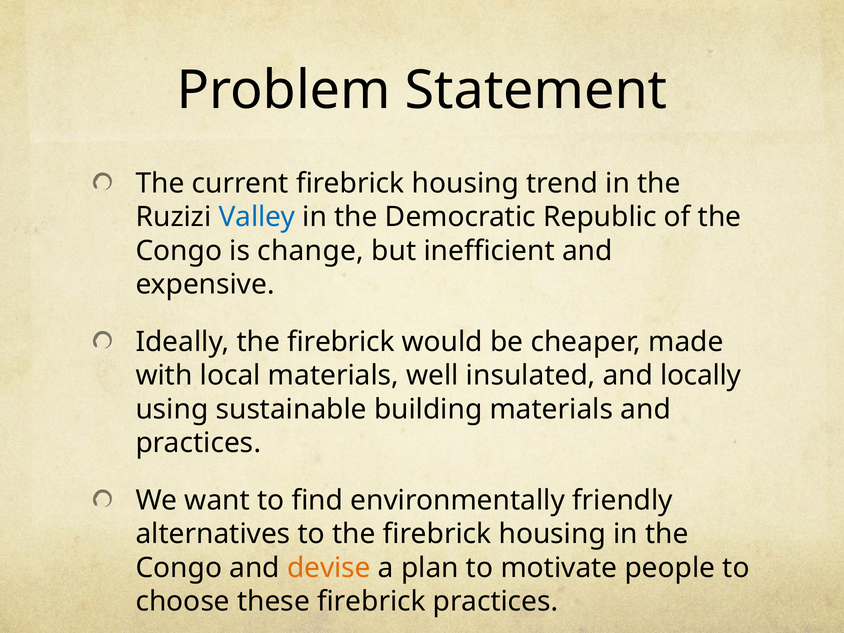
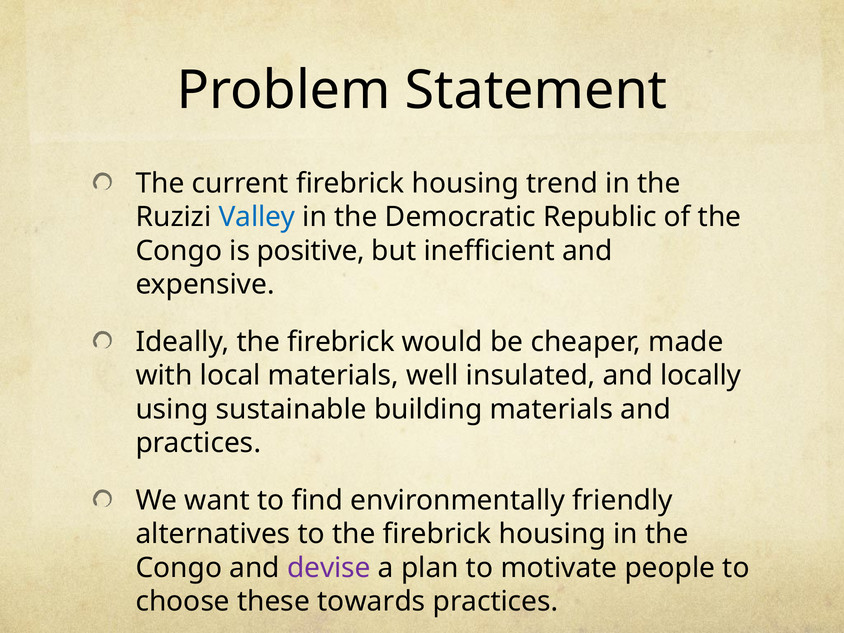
change: change -> positive
devise colour: orange -> purple
these firebrick: firebrick -> towards
